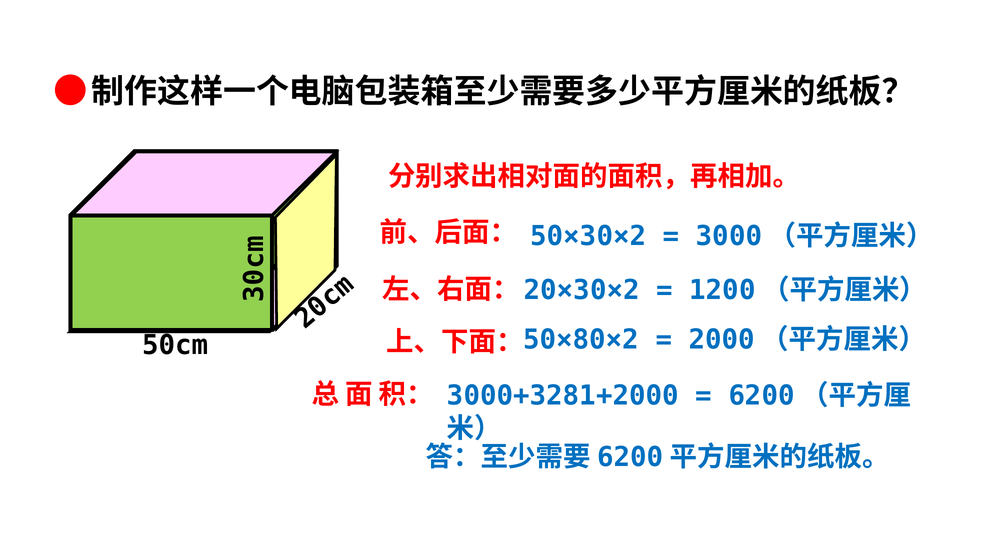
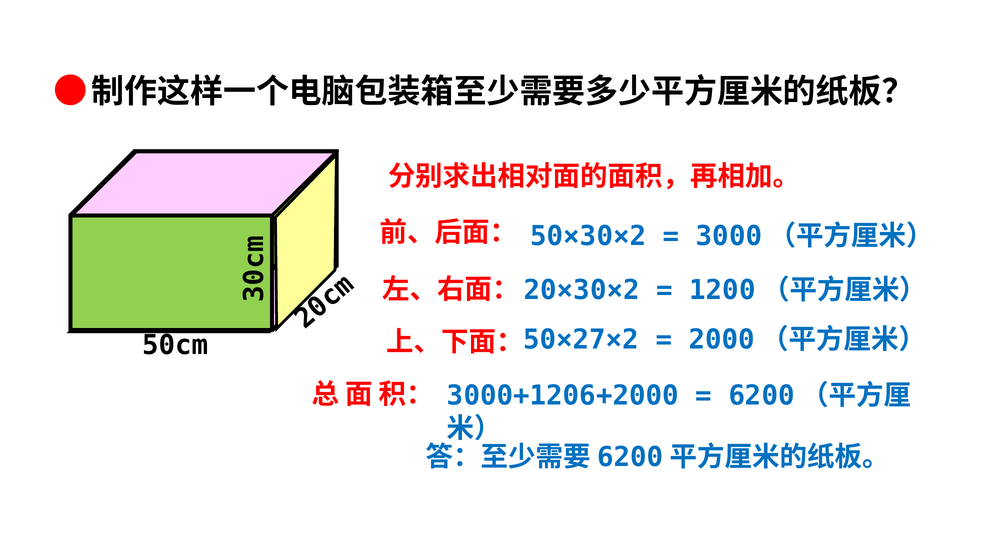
50×80×2: 50×80×2 -> 50×27×2
3000+3281+2000: 3000+3281+2000 -> 3000+1206+2000
